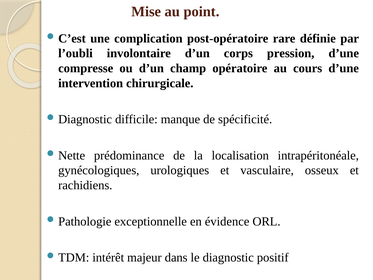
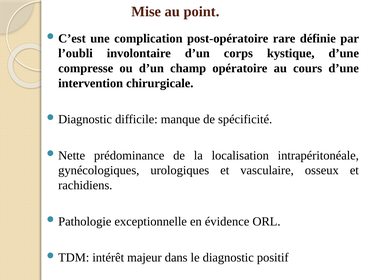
pression: pression -> kystique
